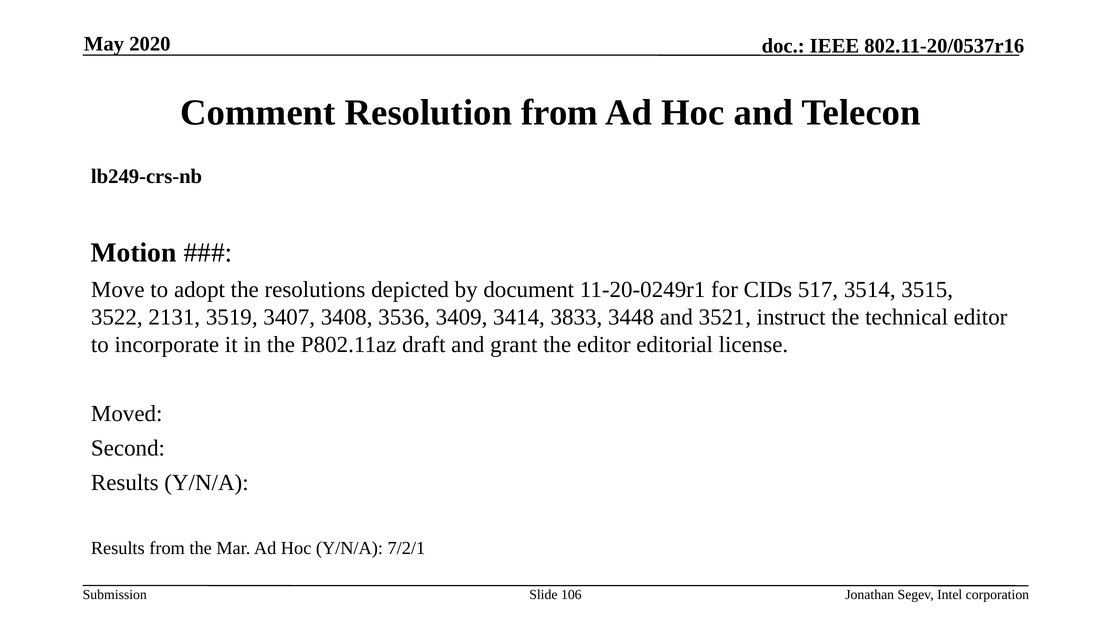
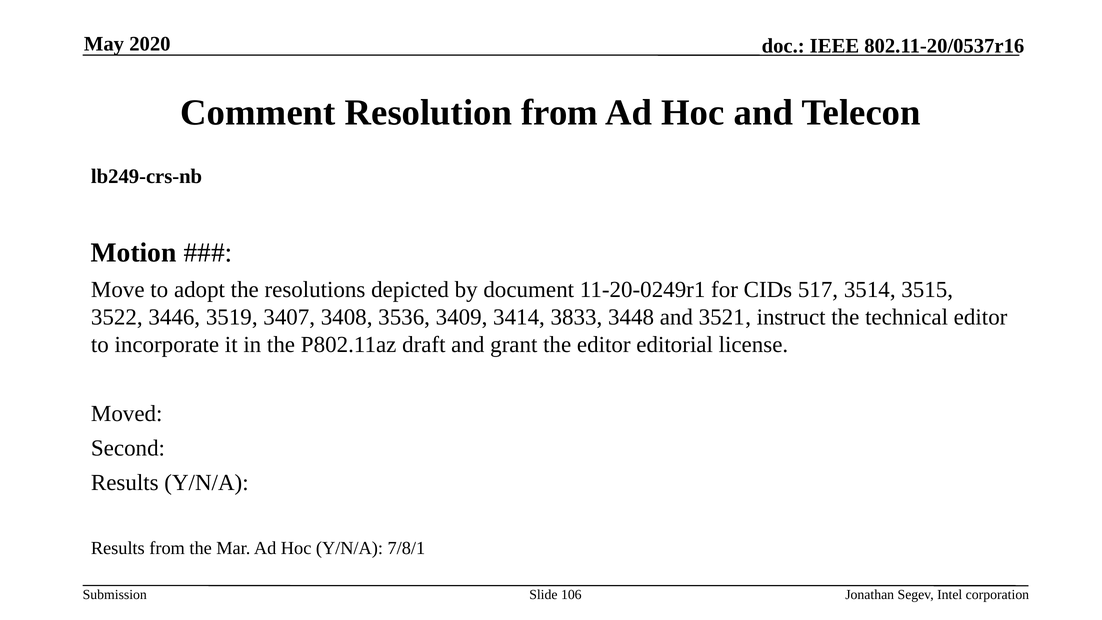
2131: 2131 -> 3446
7/2/1: 7/2/1 -> 7/8/1
